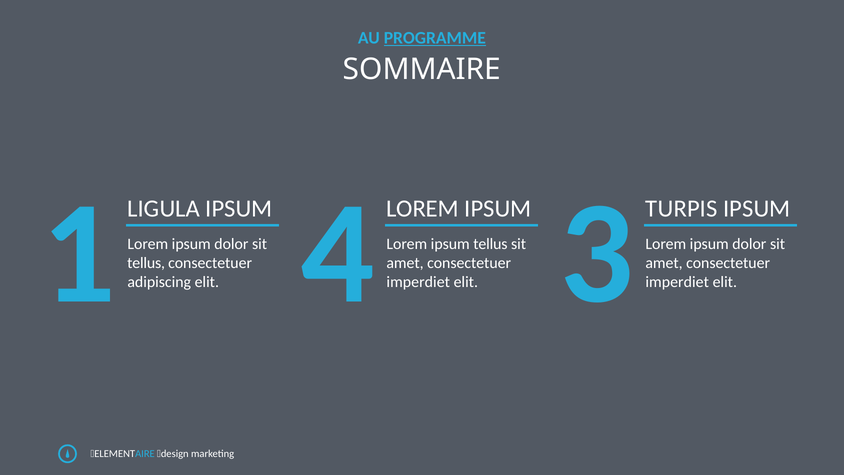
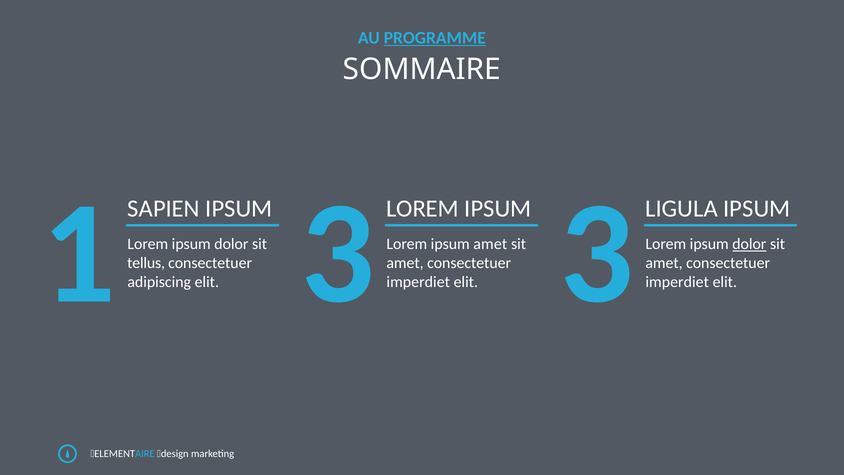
LIGULA: LIGULA -> SAPIEN
ipsum tellus: tellus -> amet
dolor at (749, 244) underline: none -> present
adipiscing elit 4: 4 -> 3
TURPIS: TURPIS -> LIGULA
